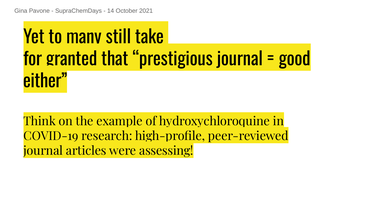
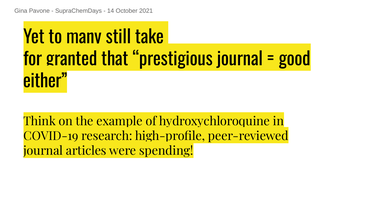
assessing: assessing -> spending
